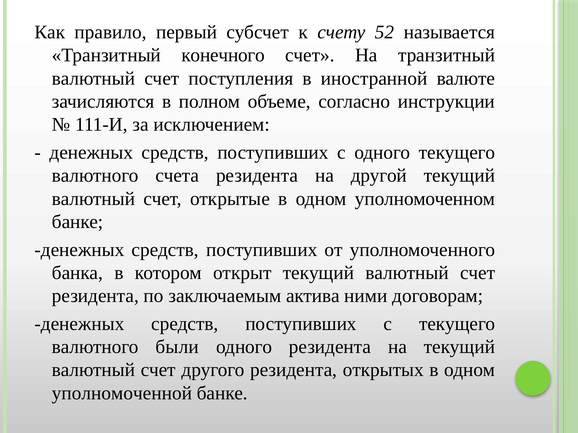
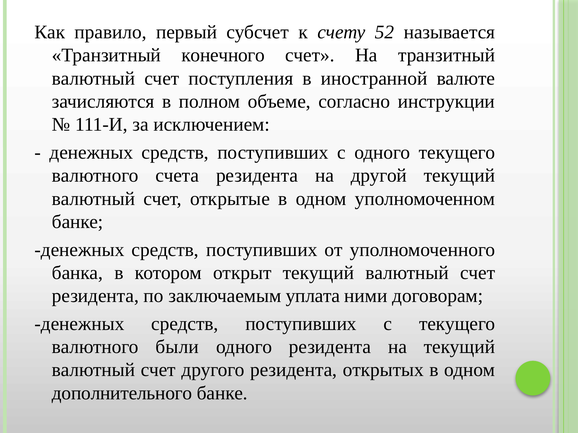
актива: актива -> уплата
уполномоченной: уполномоченной -> дополнительного
